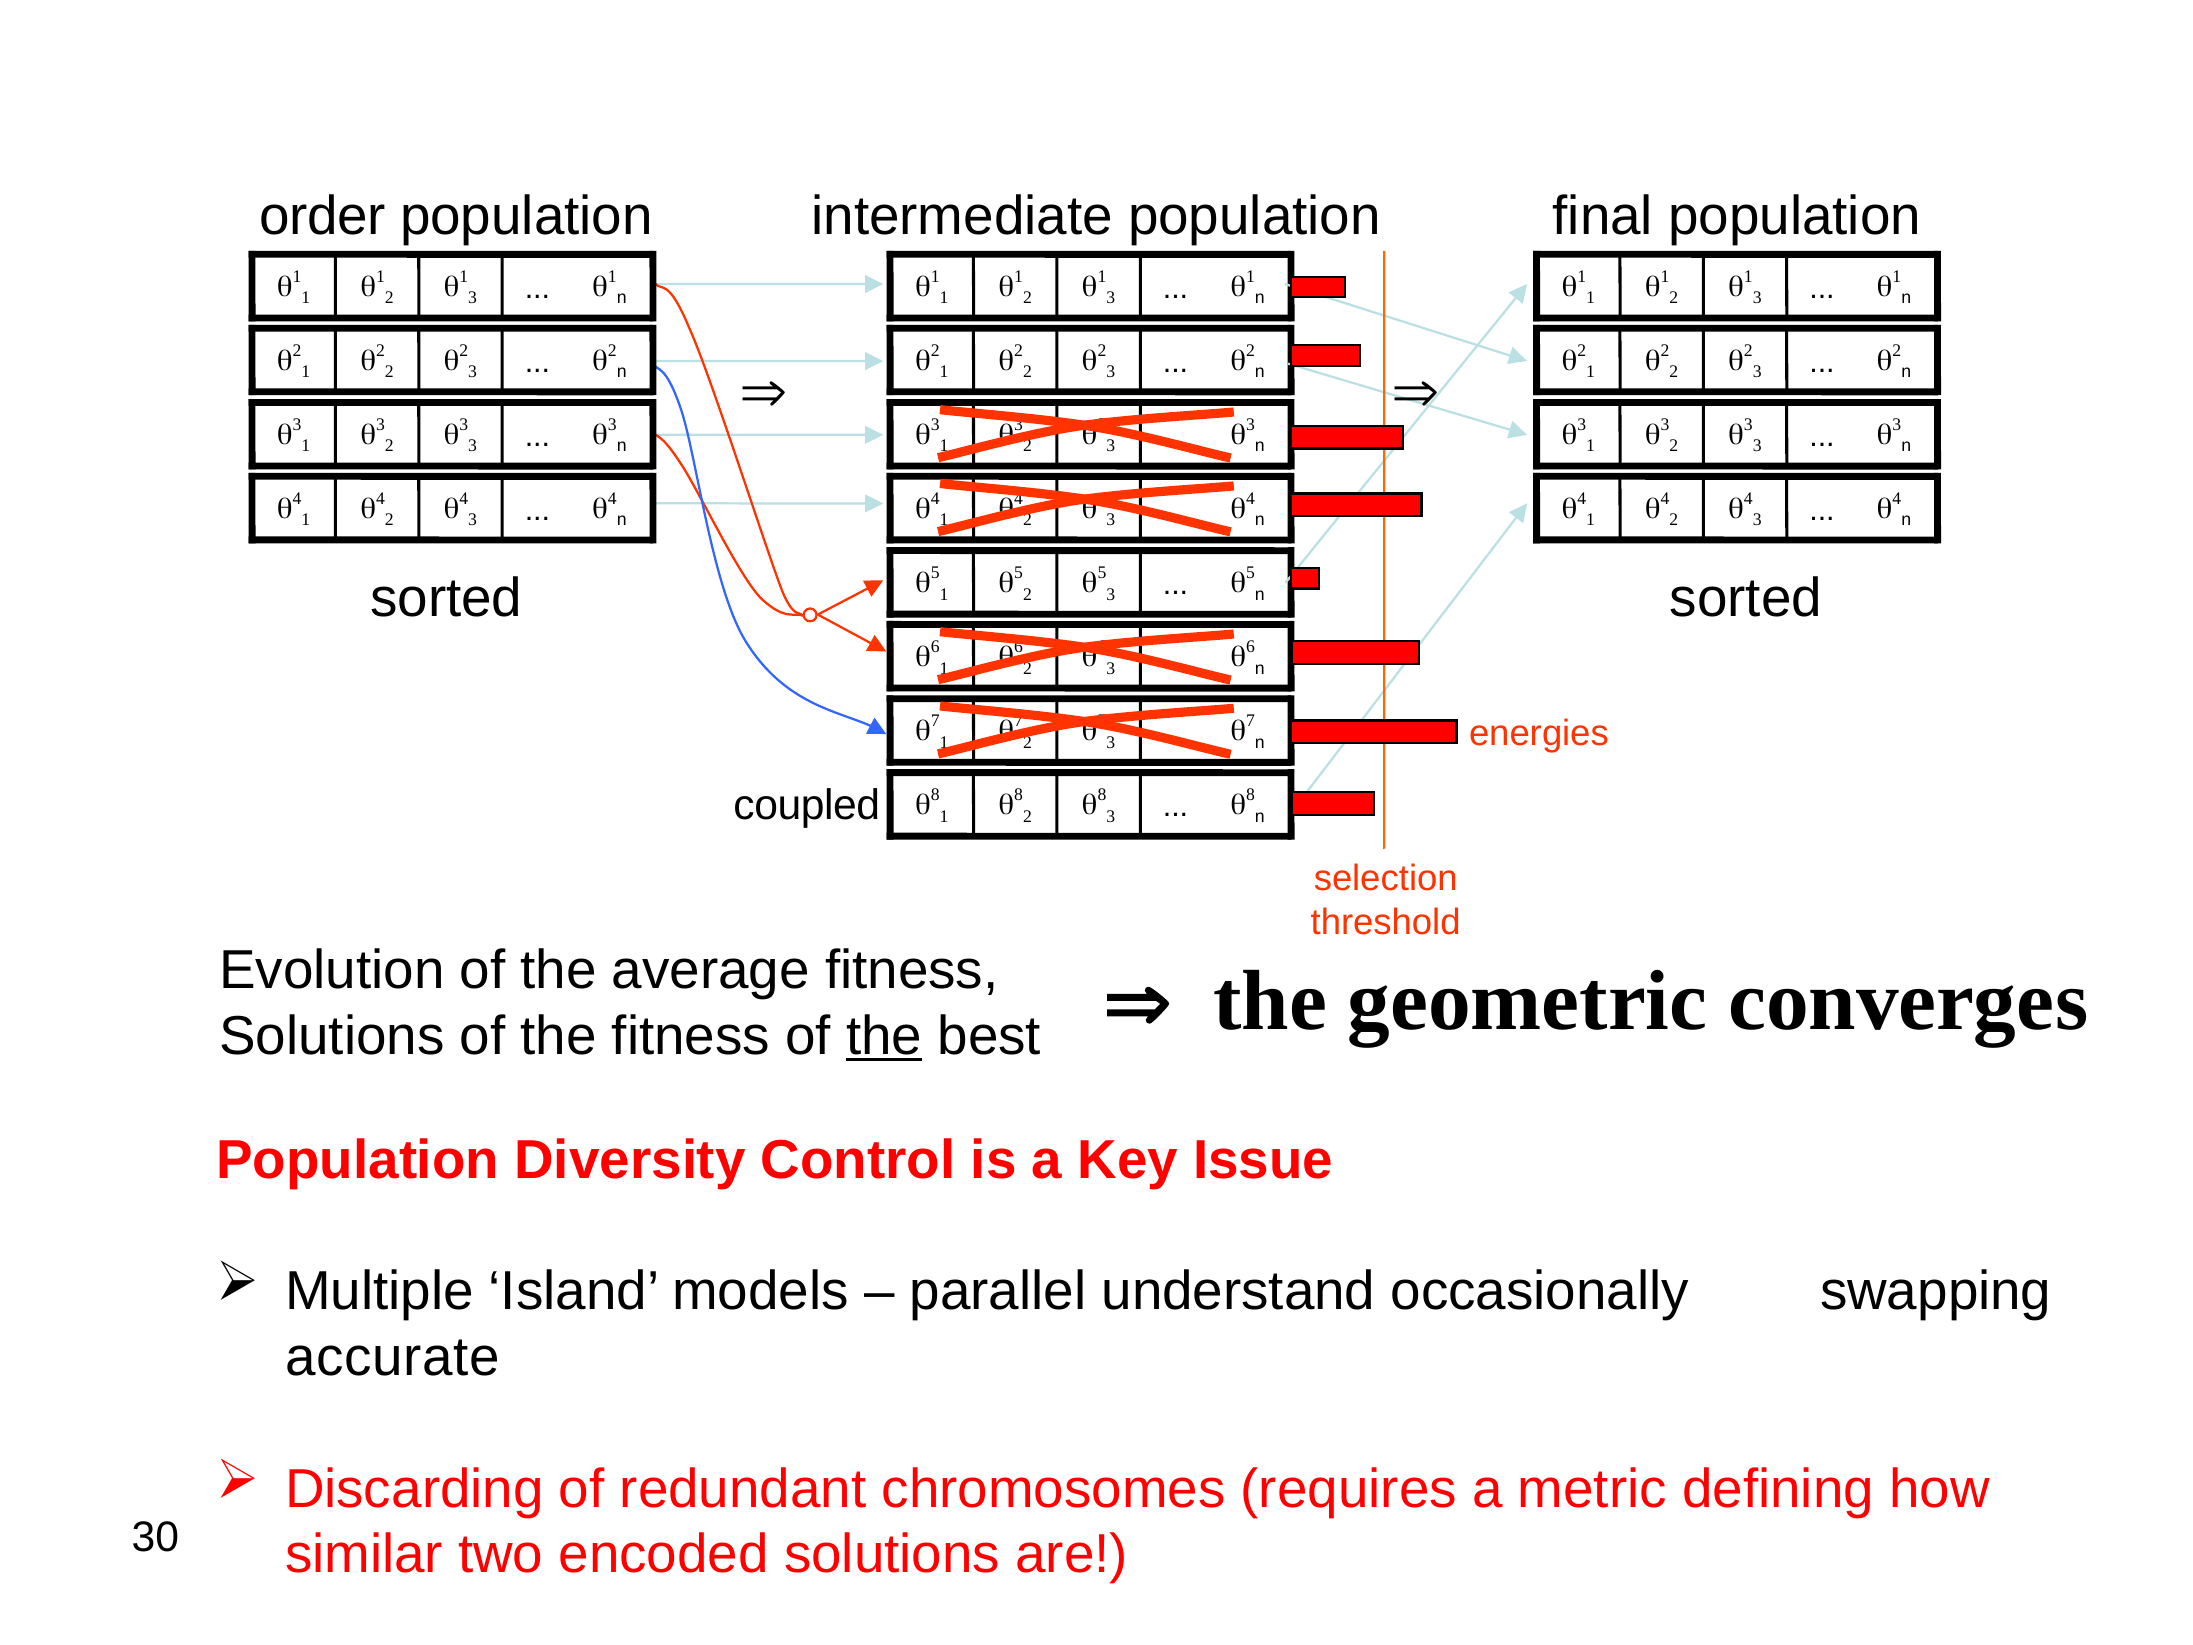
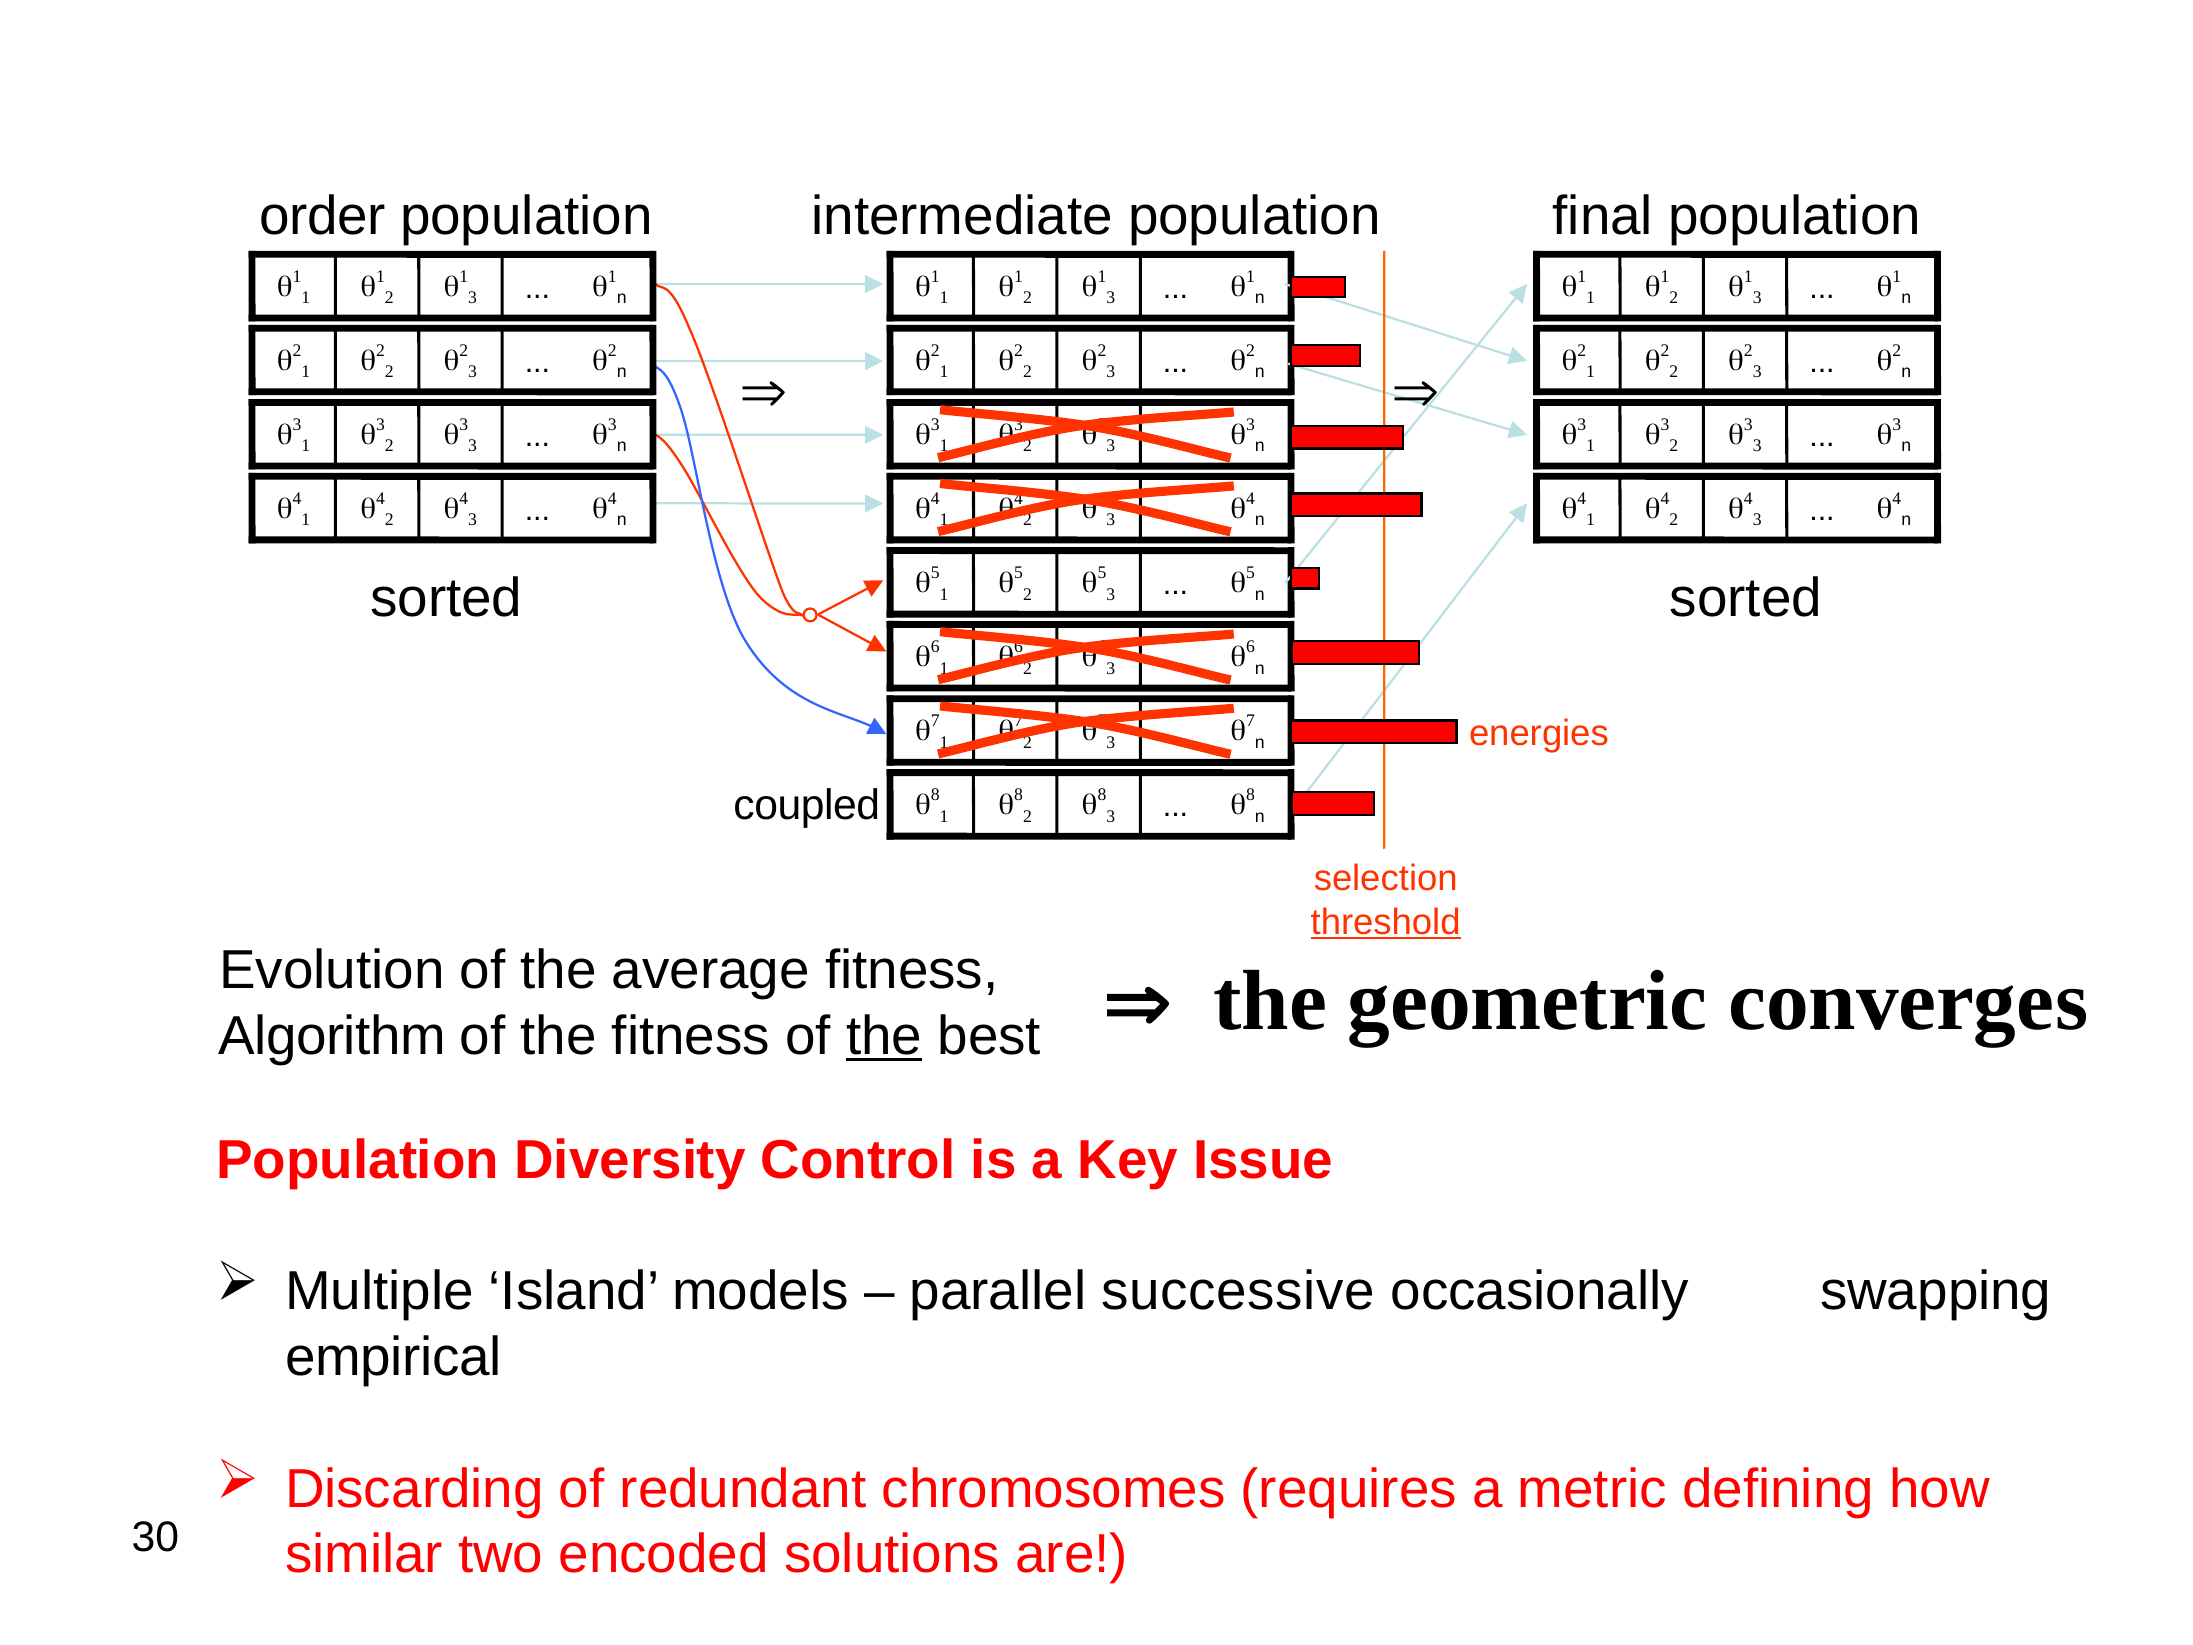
threshold underline: none -> present
Solutions at (332, 1036): Solutions -> Algorithm
understand: understand -> successive
accurate: accurate -> empirical
